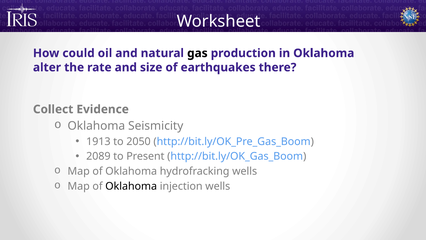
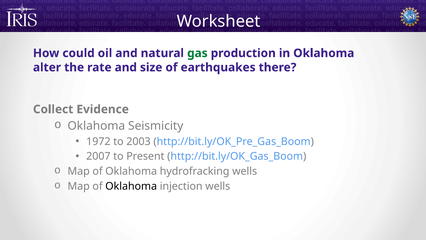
gas colour: black -> green
1913: 1913 -> 1972
2050: 2050 -> 2003
2089: 2089 -> 2007
